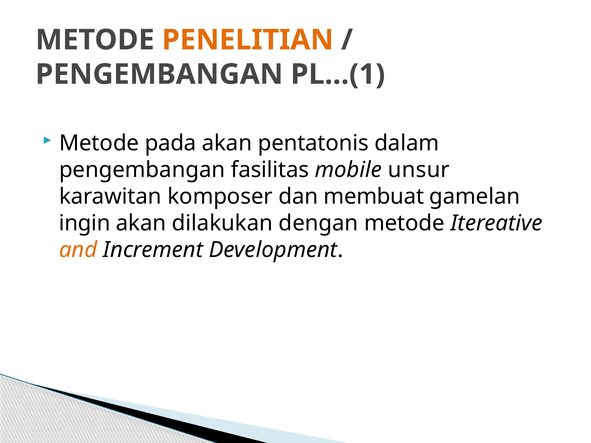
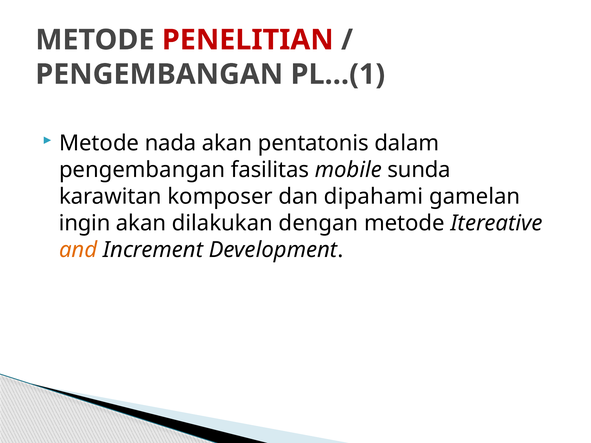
PENELITIAN colour: orange -> red
pada: pada -> nada
unsur: unsur -> sunda
membuat: membuat -> dipahami
